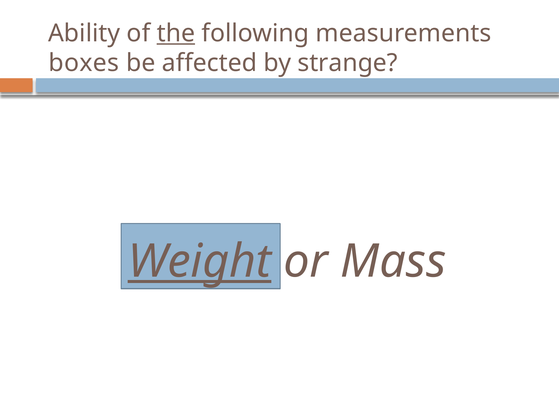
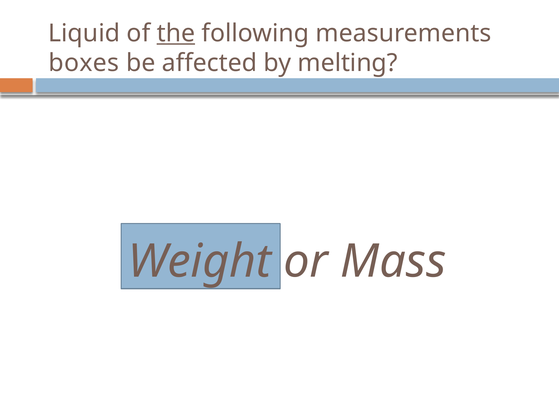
Ability: Ability -> Liquid
strange: strange -> melting
Weight underline: present -> none
